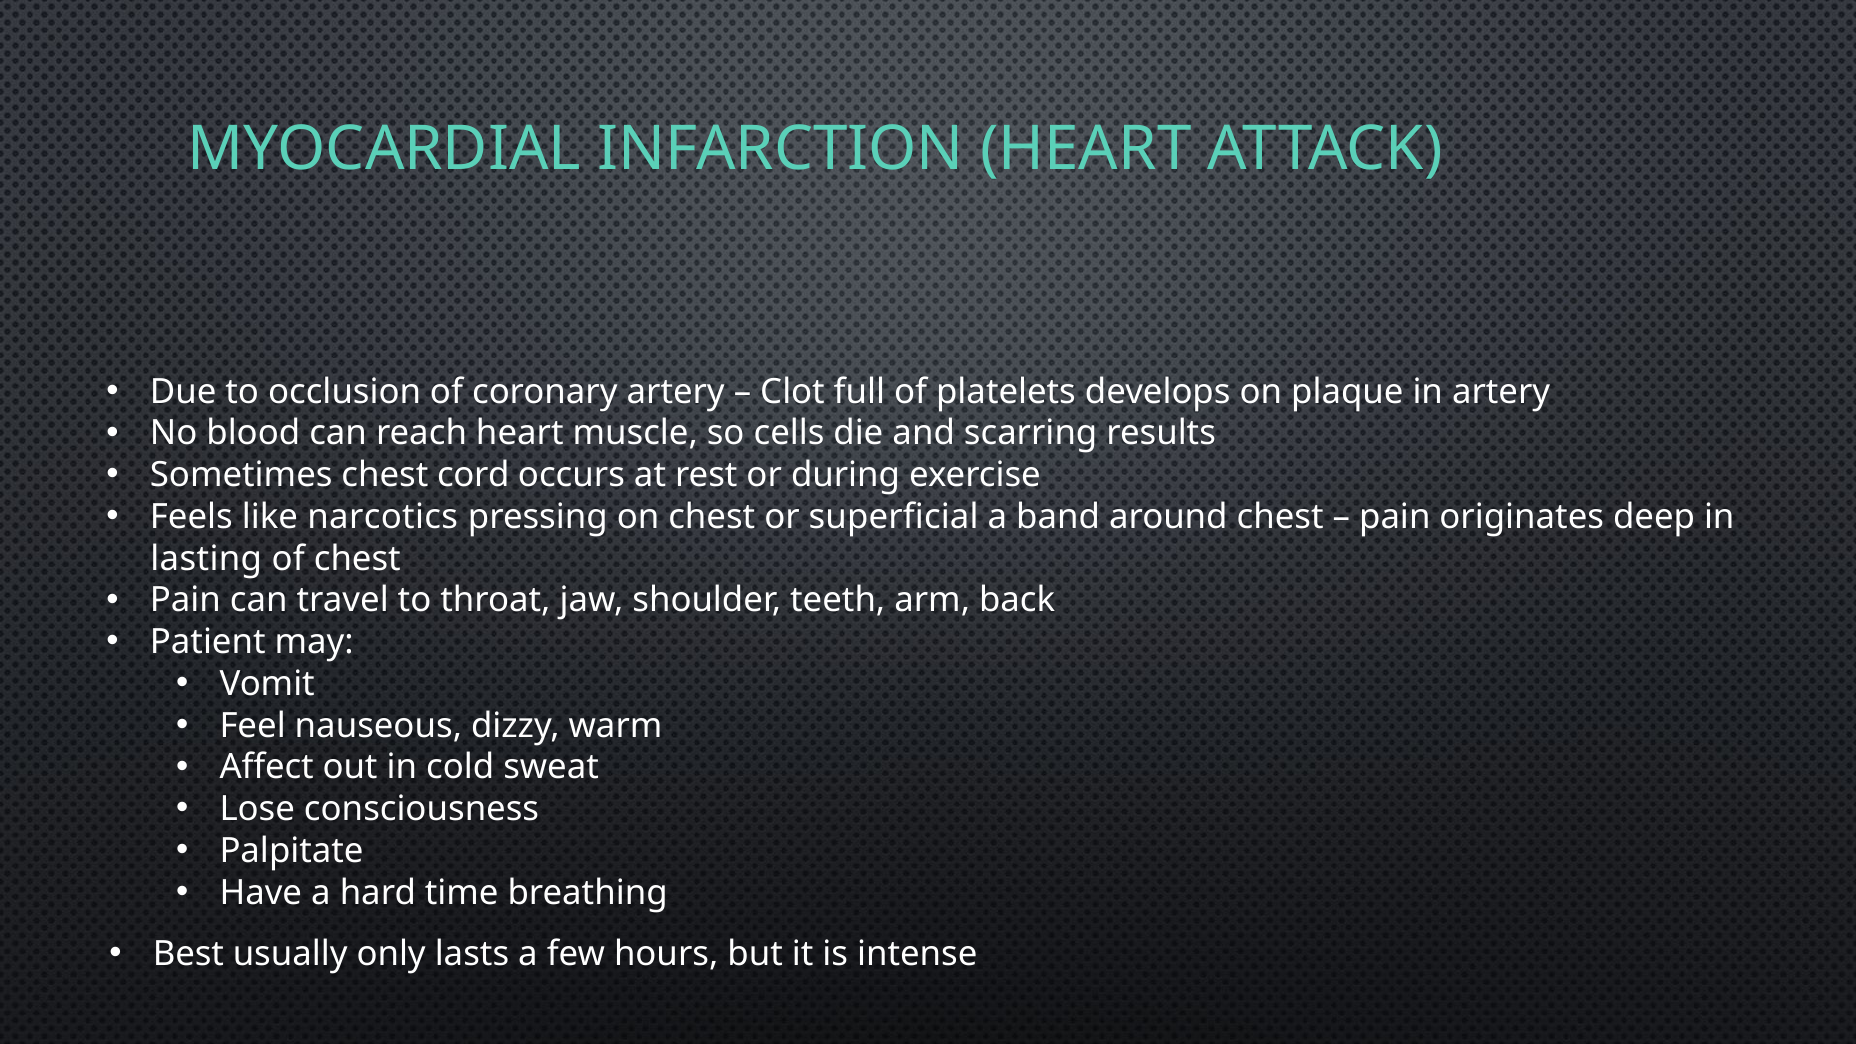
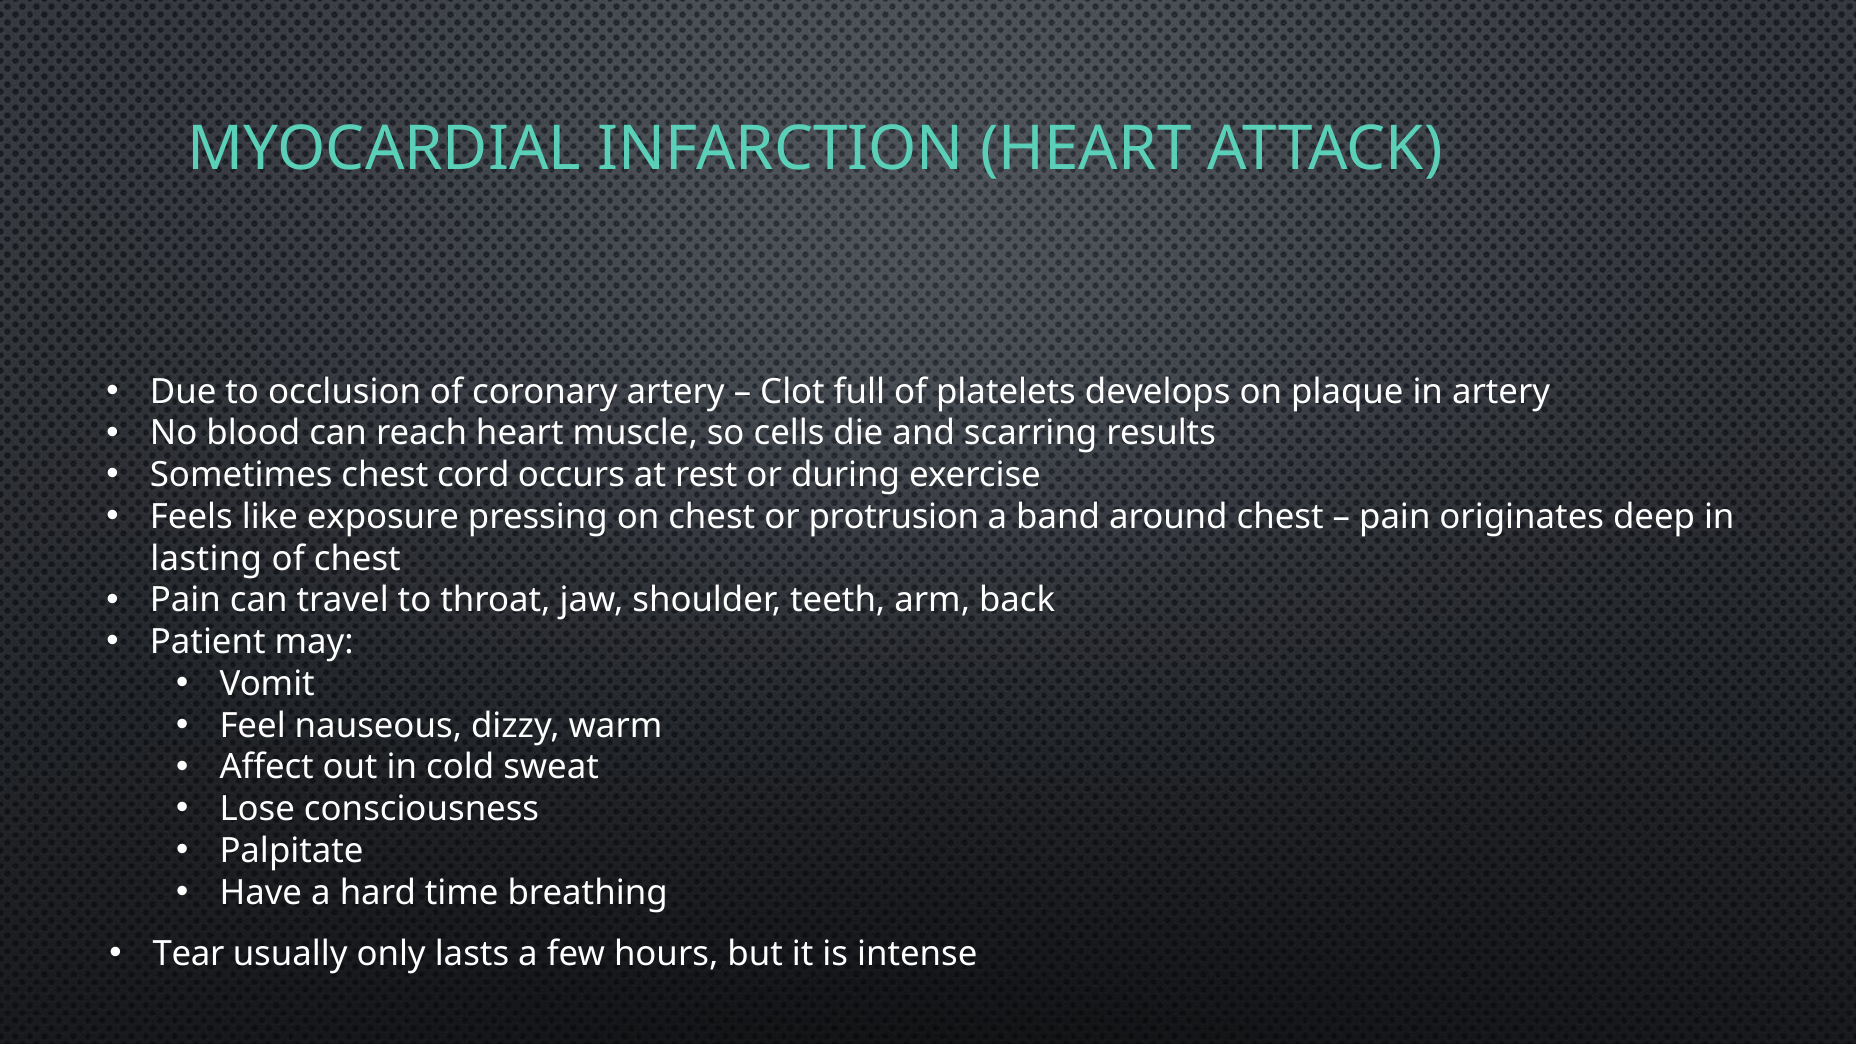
narcotics: narcotics -> exposure
superficial: superficial -> protrusion
Best: Best -> Tear
